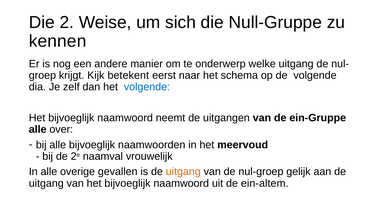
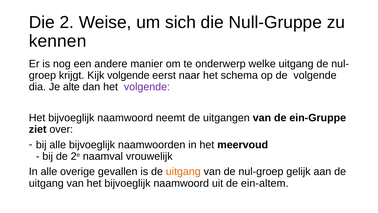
Kijk betekent: betekent -> volgende
zelf: zelf -> alte
volgende at (147, 87) colour: blue -> purple
alle at (38, 129): alle -> ziet
